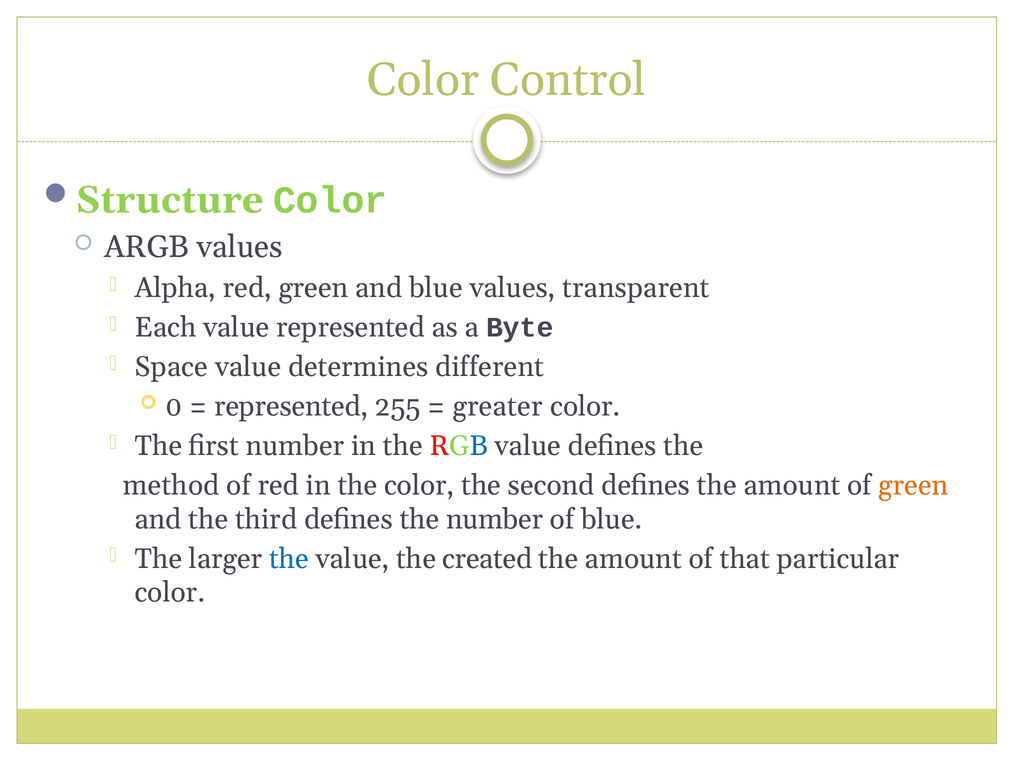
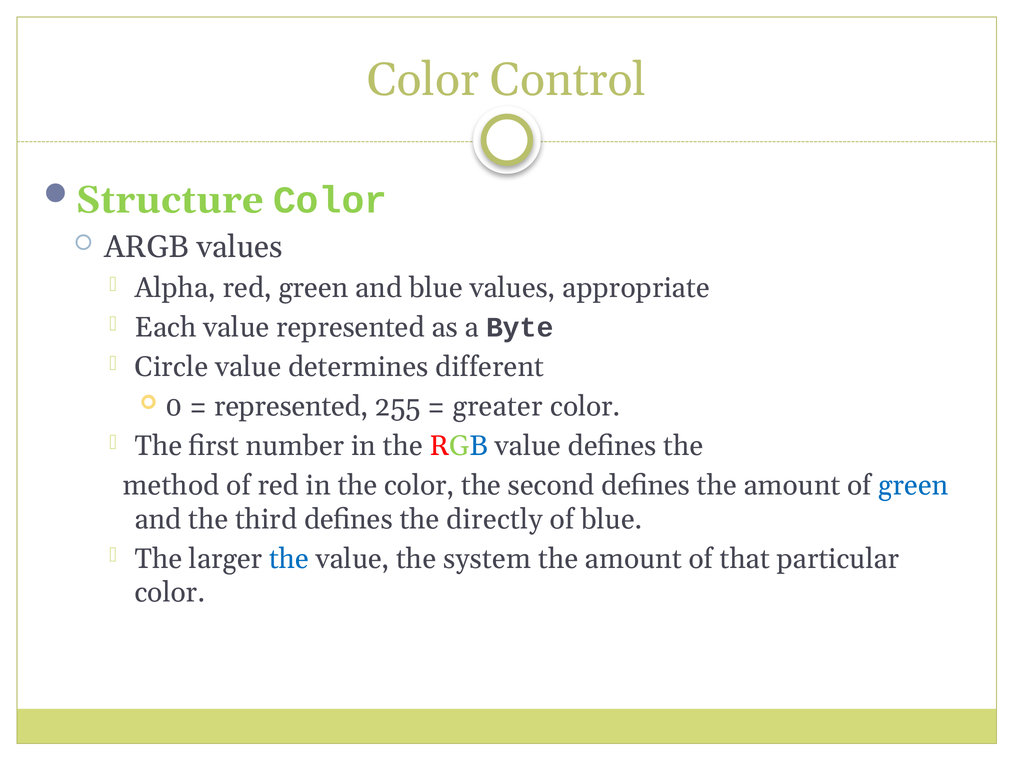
transparent: transparent -> appropriate
Space: Space -> Circle
green at (913, 485) colour: orange -> blue
the number: number -> directly
created: created -> system
